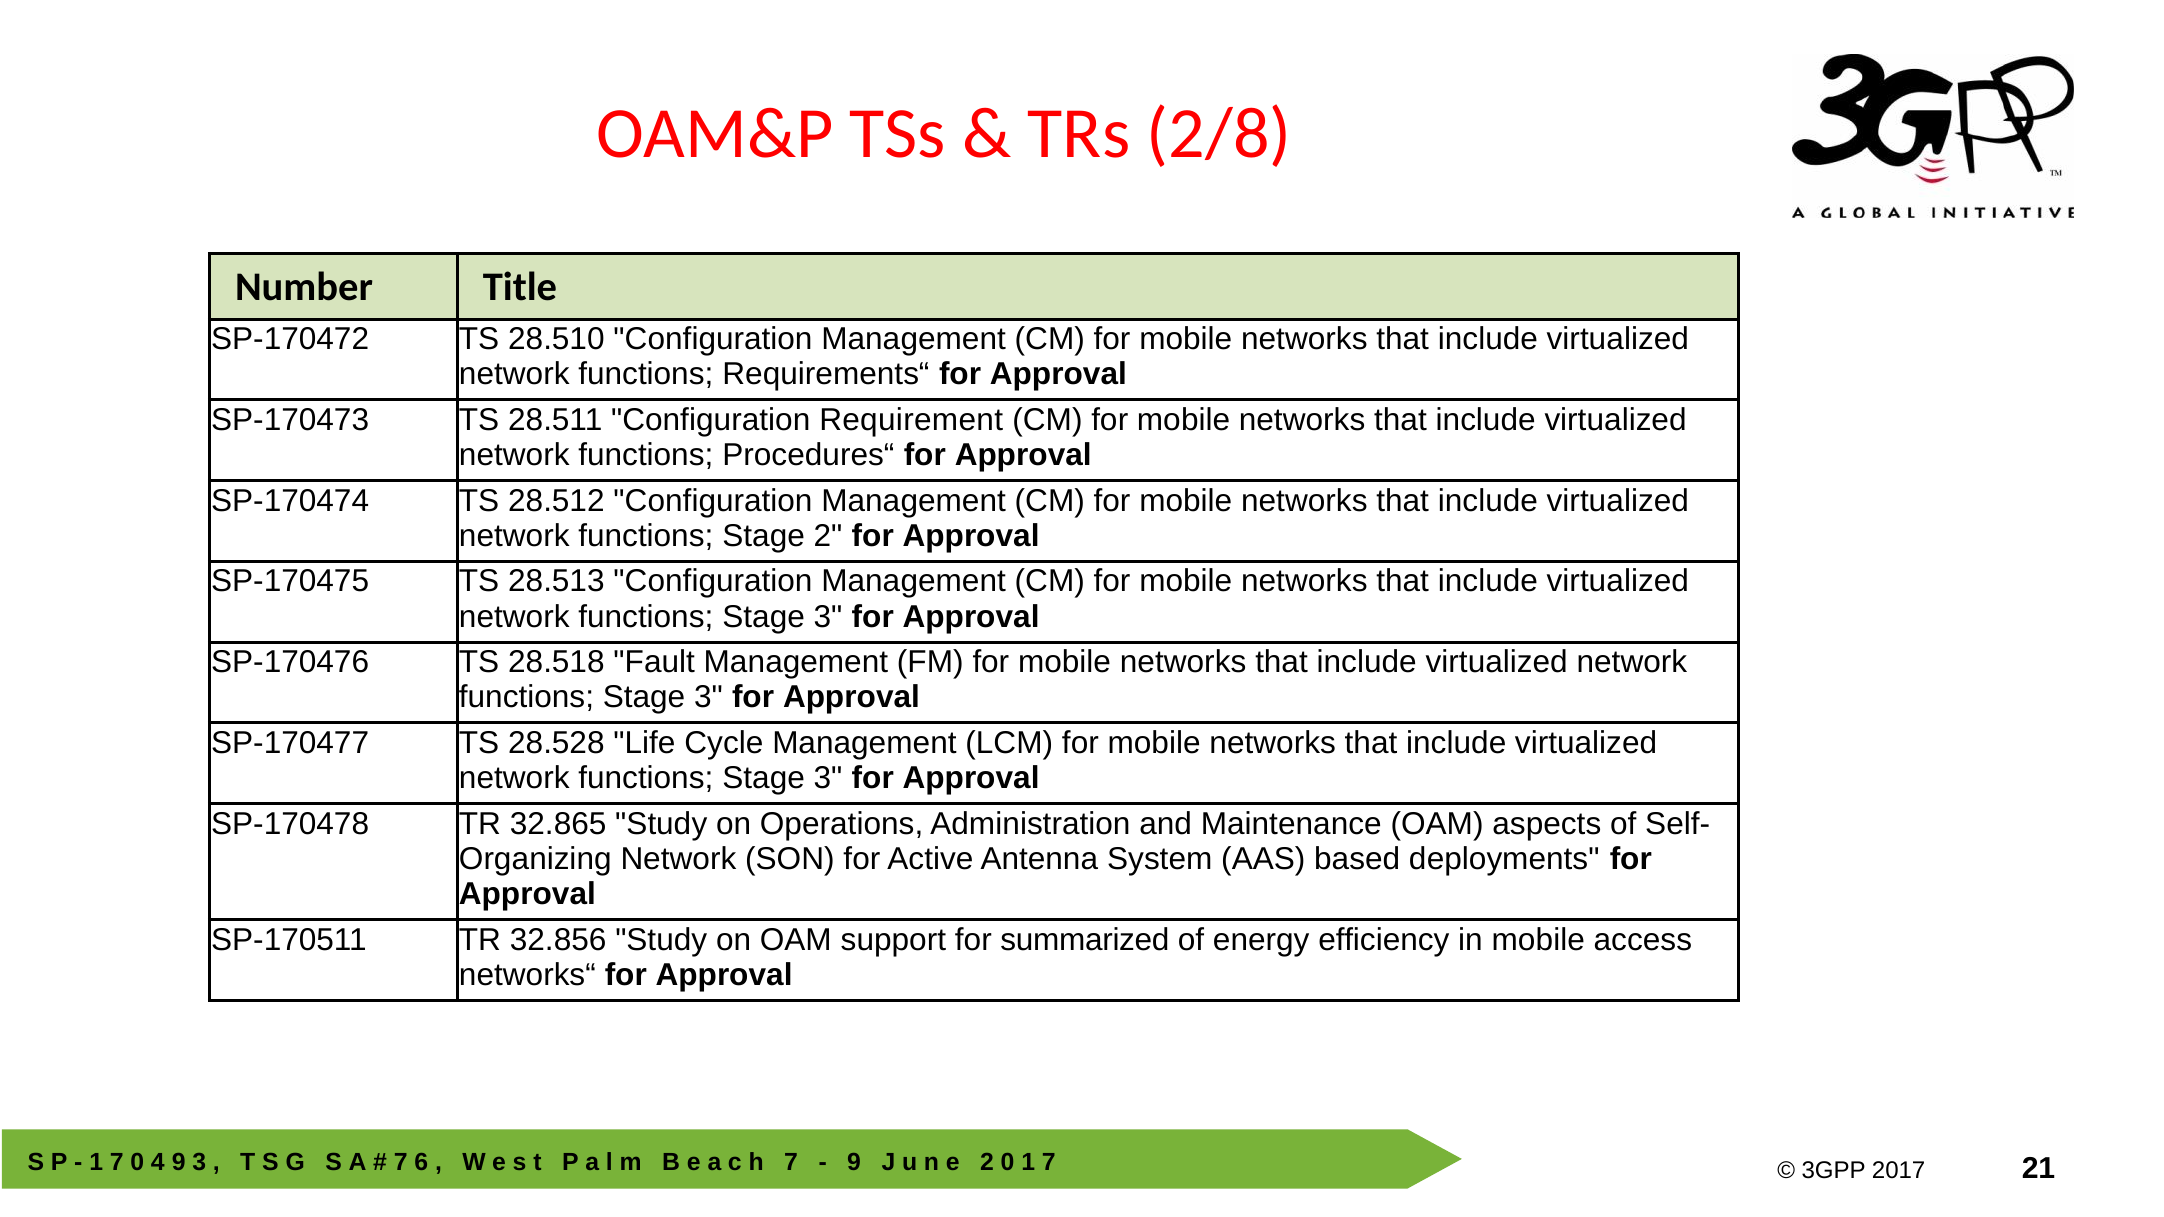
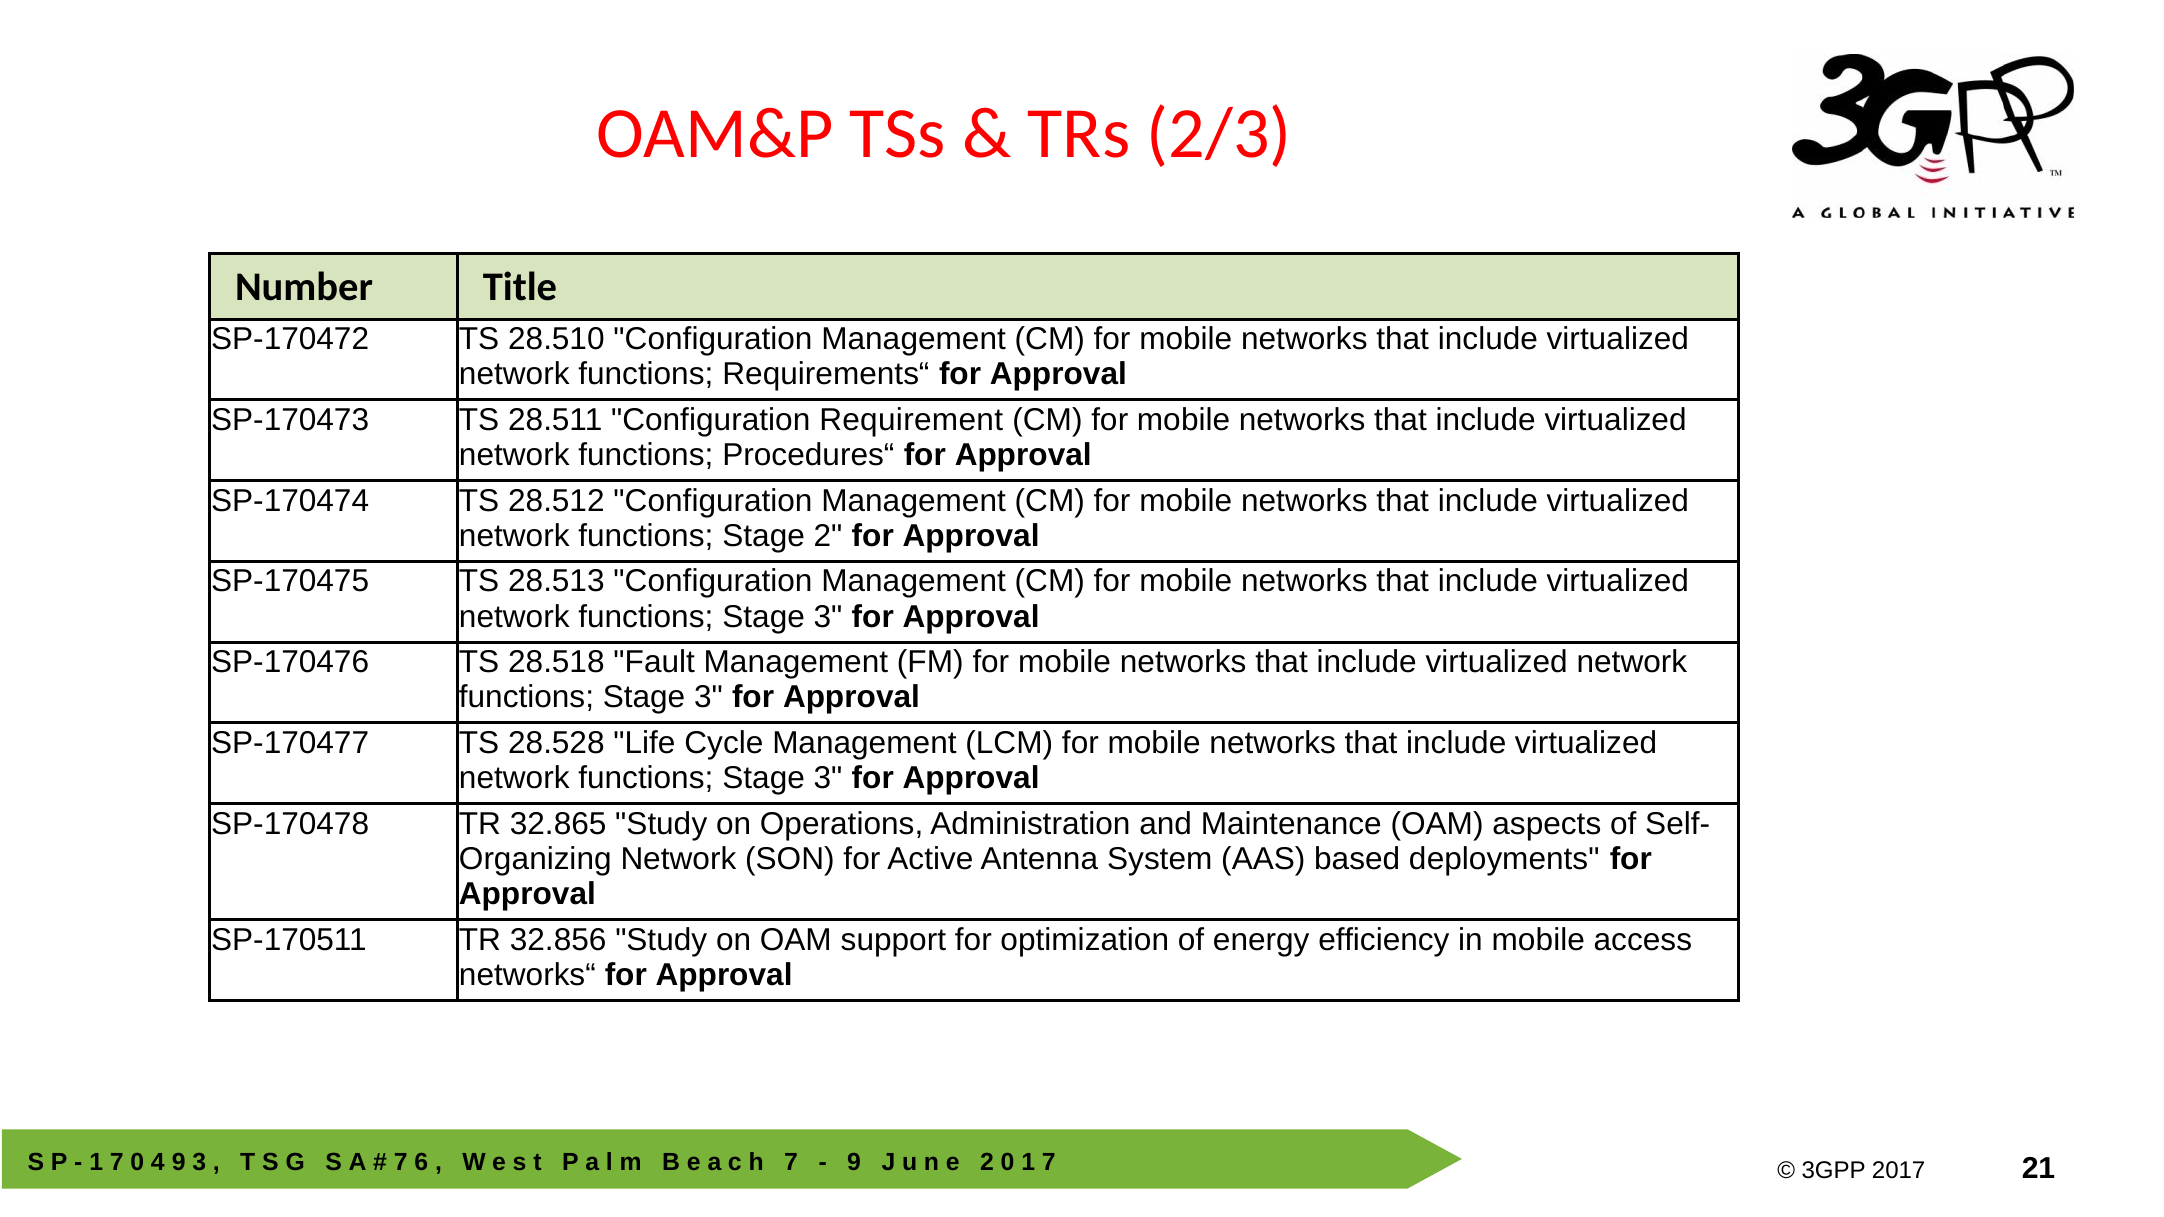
2/8: 2/8 -> 2/3
summarized: summarized -> optimization
